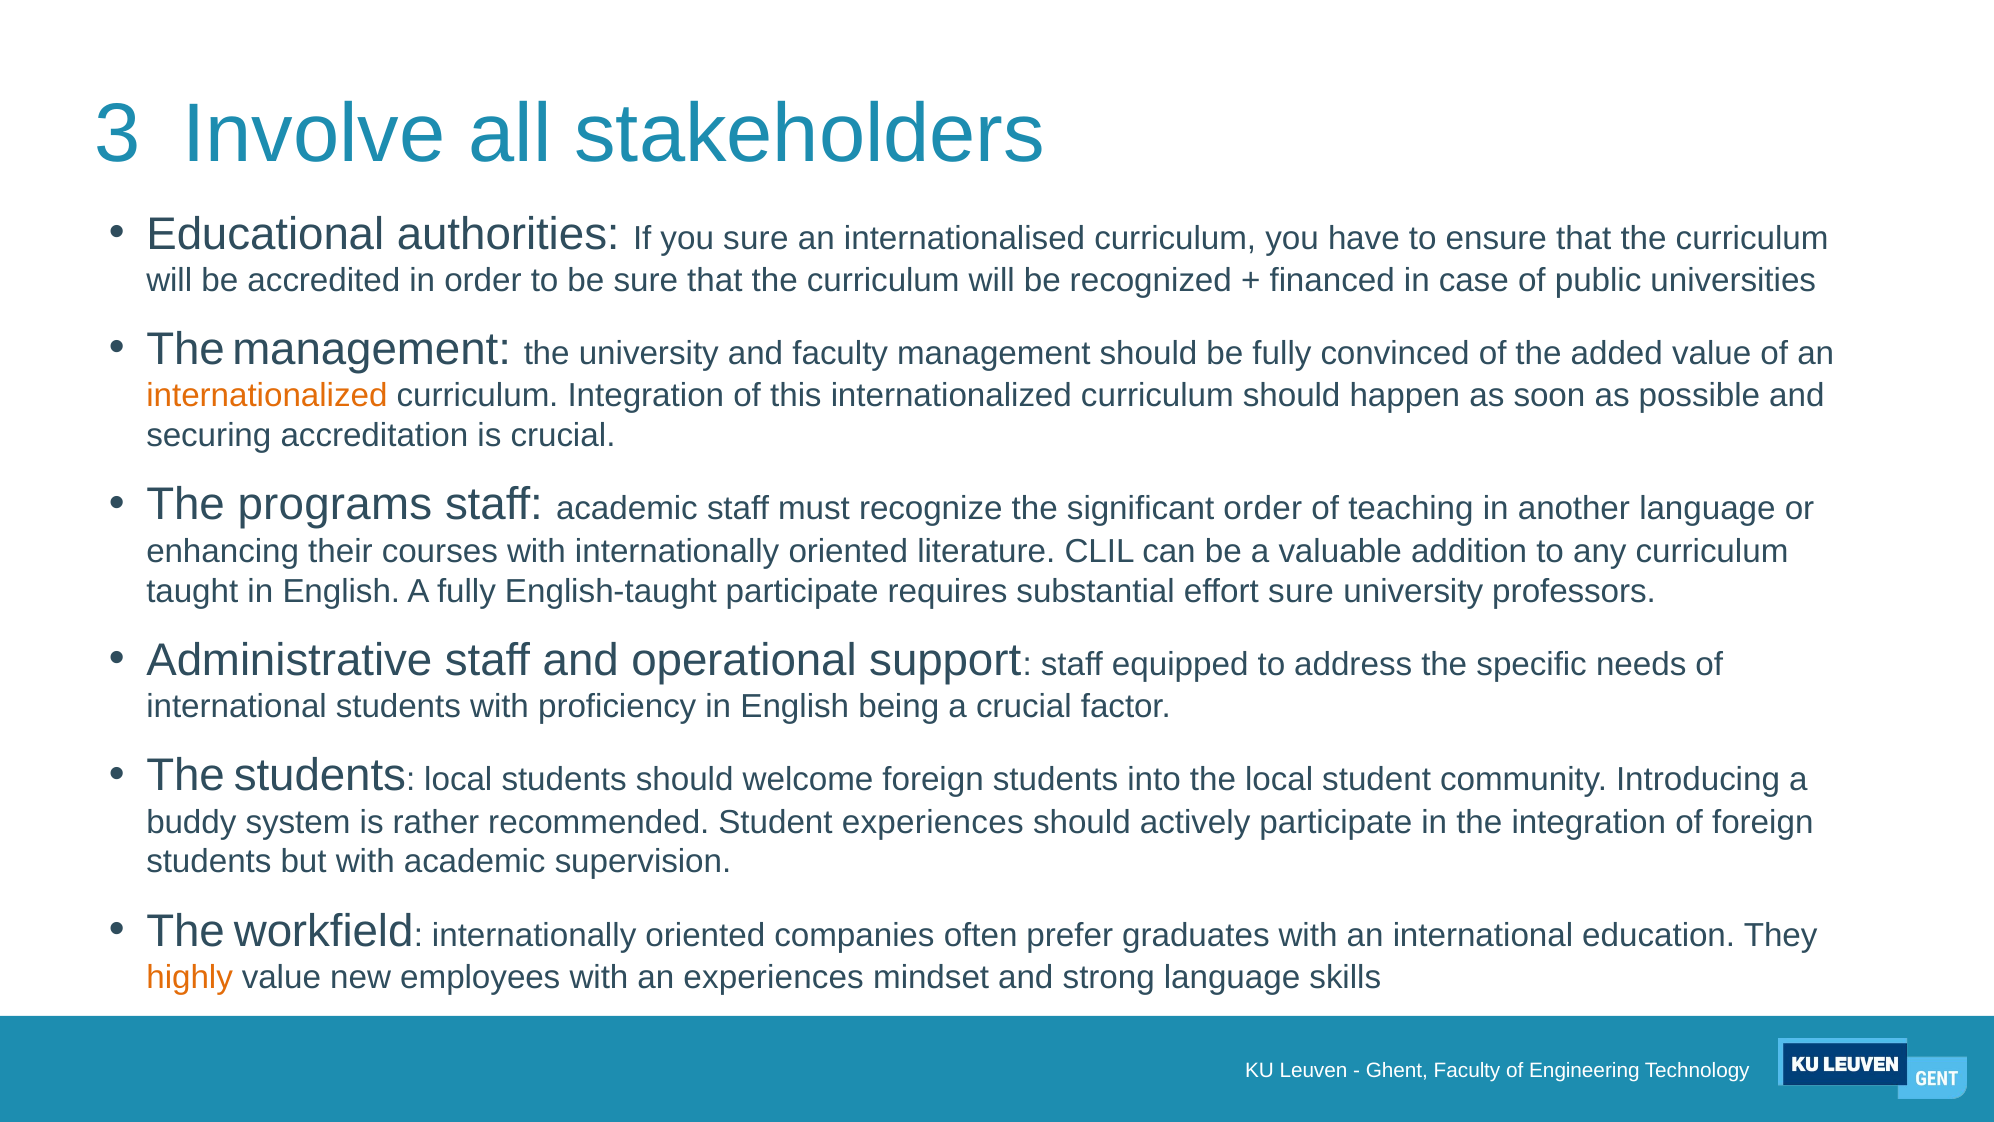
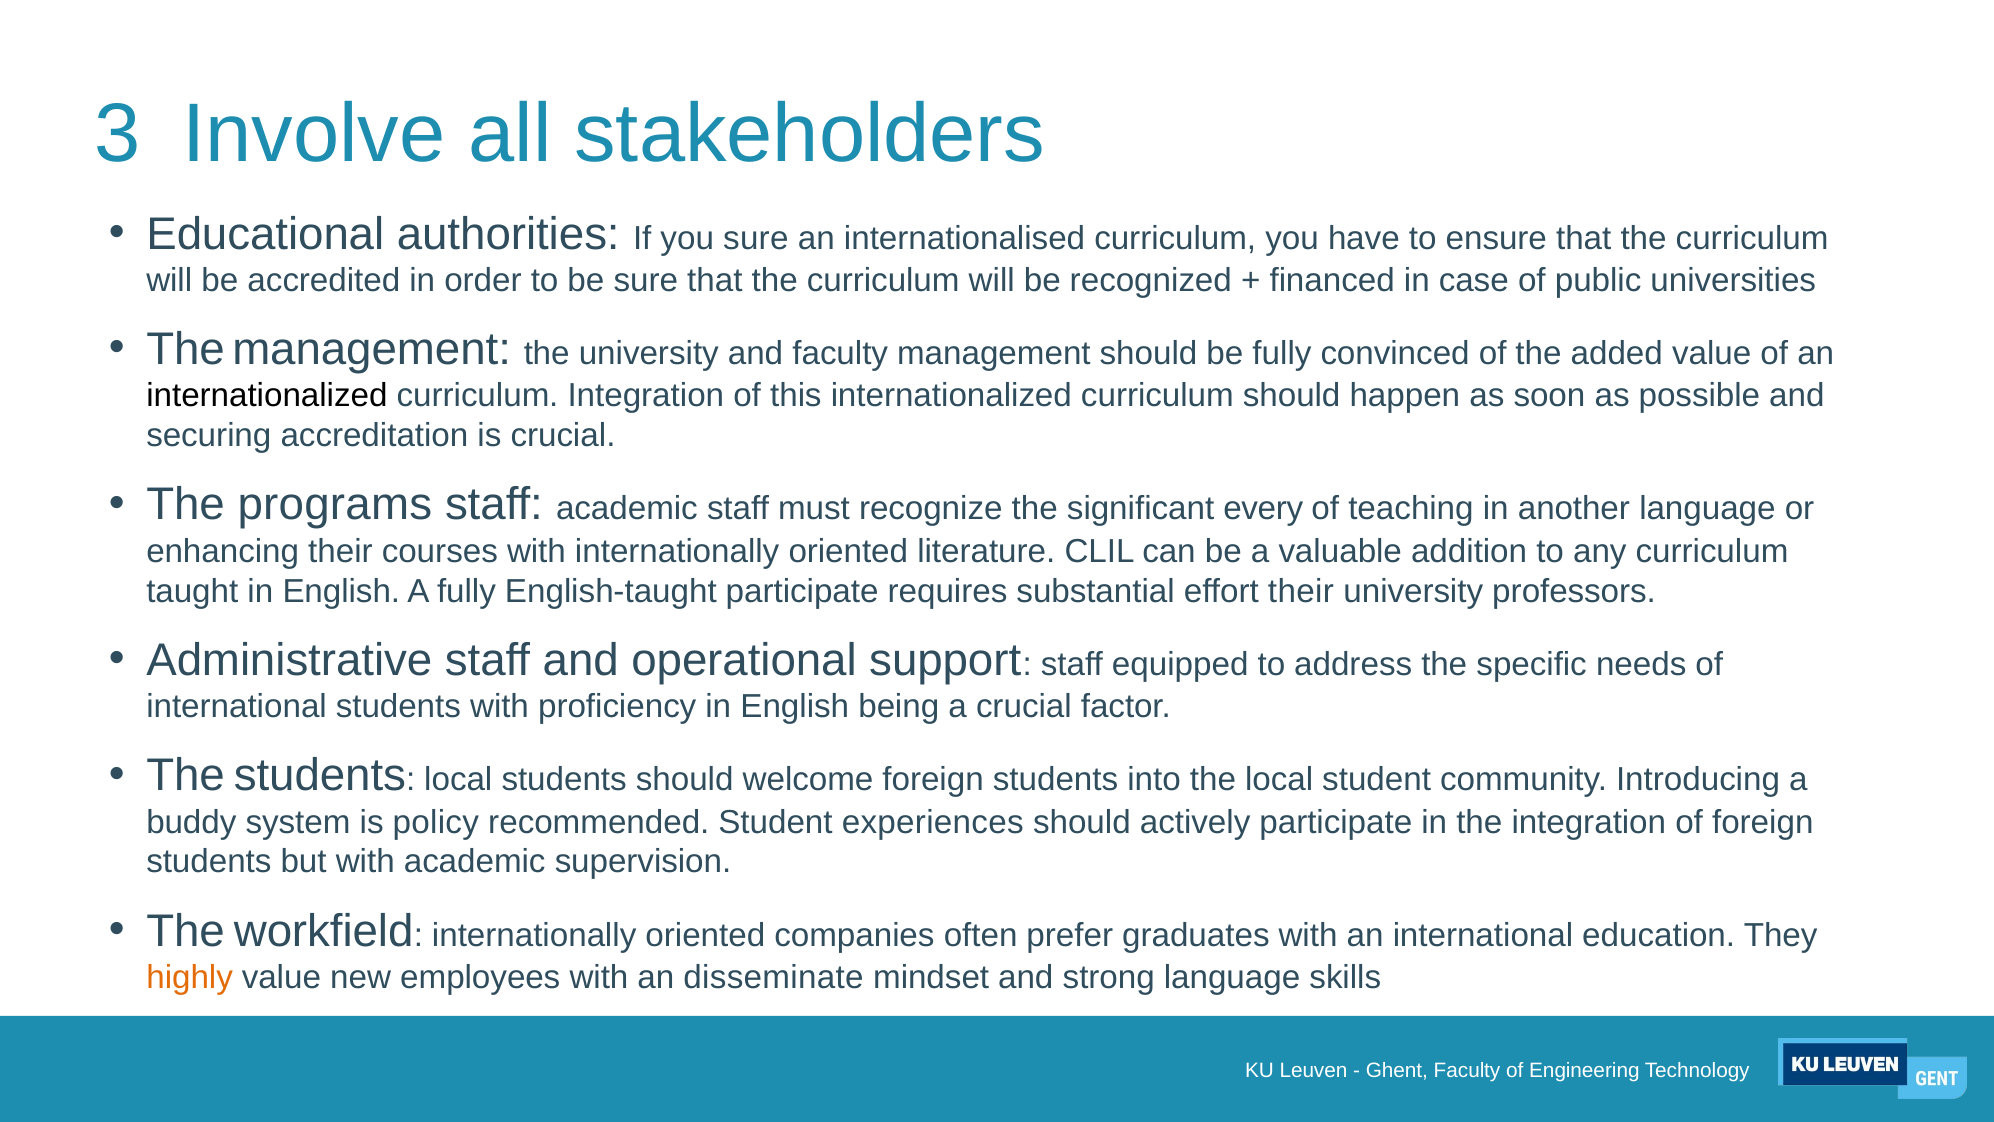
internationalized at (267, 396) colour: orange -> black
significant order: order -> every
effort sure: sure -> their
rather: rather -> policy
an experiences: experiences -> disseminate
